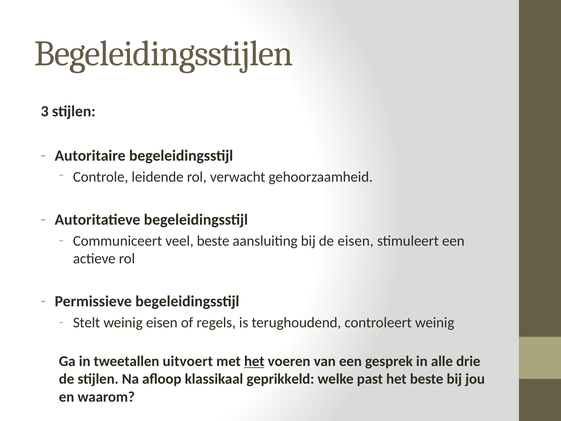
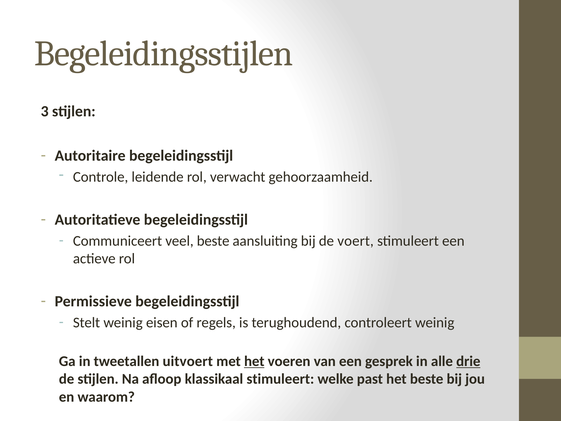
de eisen: eisen -> voert
drie underline: none -> present
klassikaal geprikkeld: geprikkeld -> stimuleert
